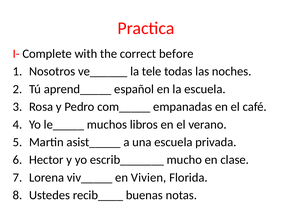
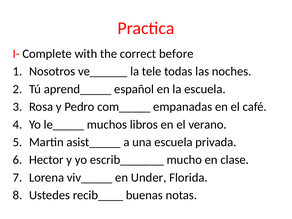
Vivien: Vivien -> Under
